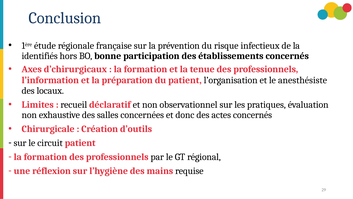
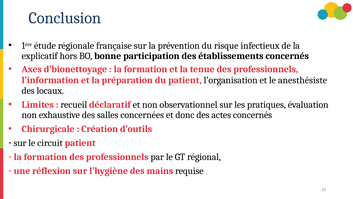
identifiés: identifiés -> explicatif
d’chirurgicaux: d’chirurgicaux -> d’bionettoyage
